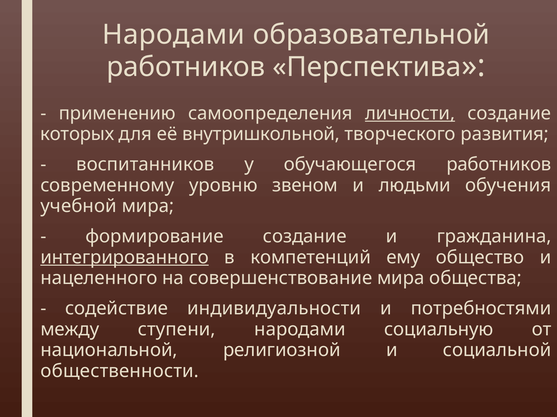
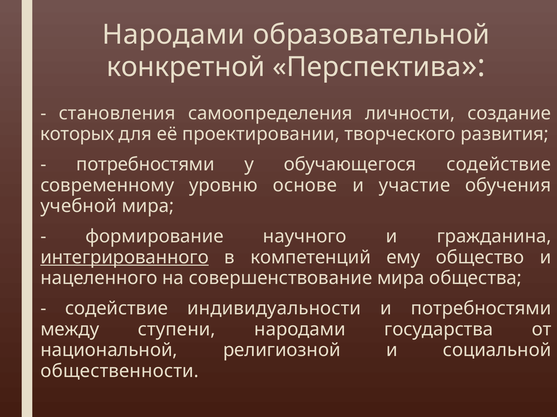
работников at (186, 67): работников -> конкретной
применению: применению -> становления
личности underline: present -> none
внутришкольной: внутришкольной -> проектировании
воспитанников at (145, 165): воспитанников -> потребностями
обучающегося работников: работников -> содействие
звеном: звеном -> основе
людьми: людьми -> участие
формирование создание: создание -> научного
социальную: социальную -> государства
